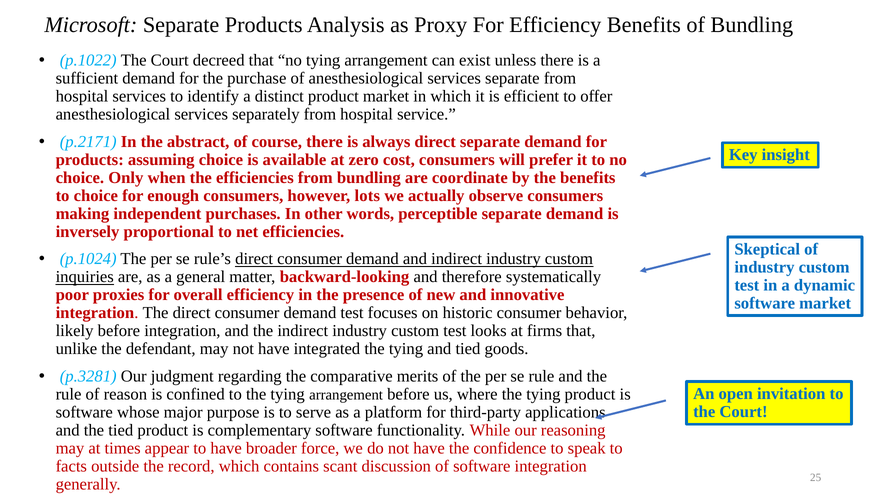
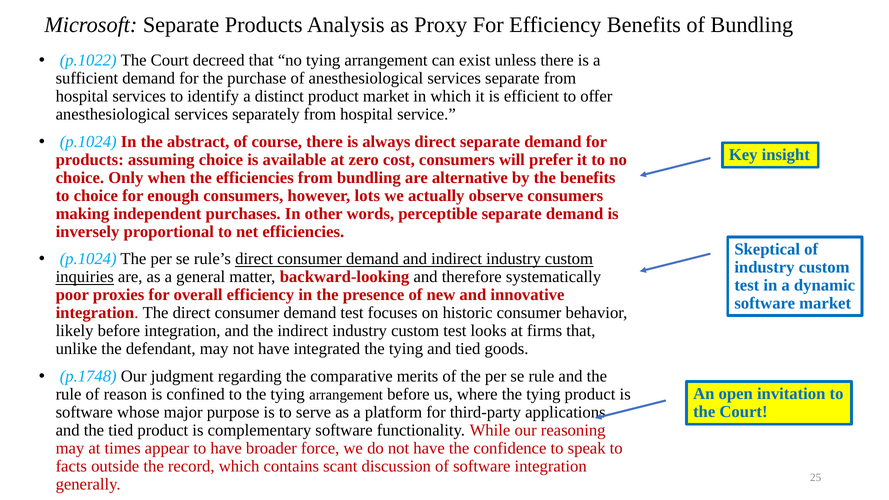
p.2171 at (88, 142): p.2171 -> p.1024
coordinate: coordinate -> alternative
p.3281: p.3281 -> p.1748
